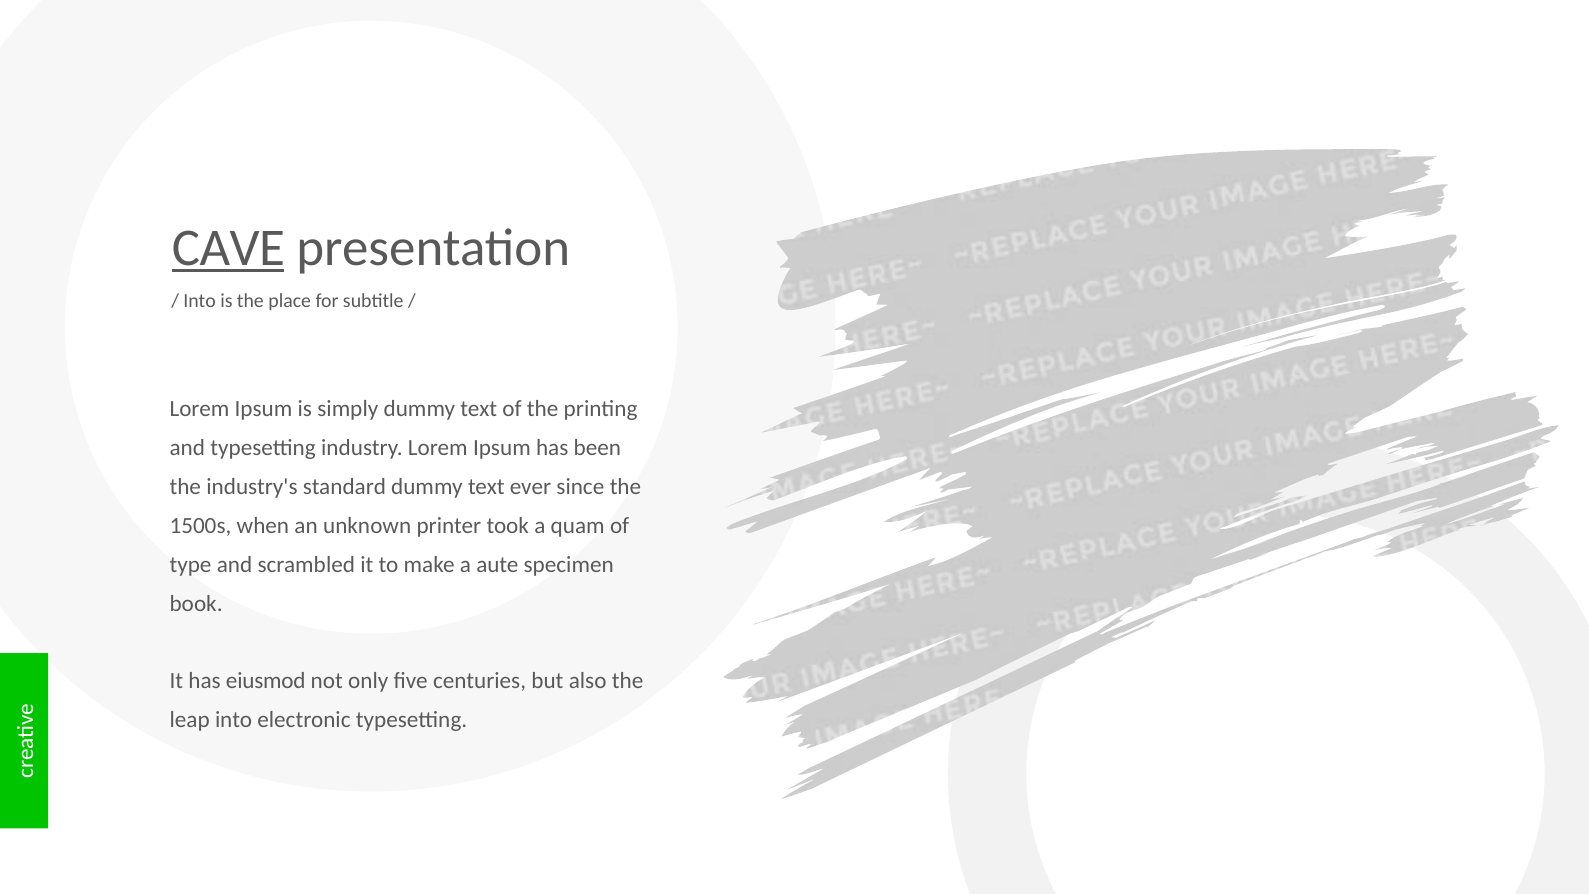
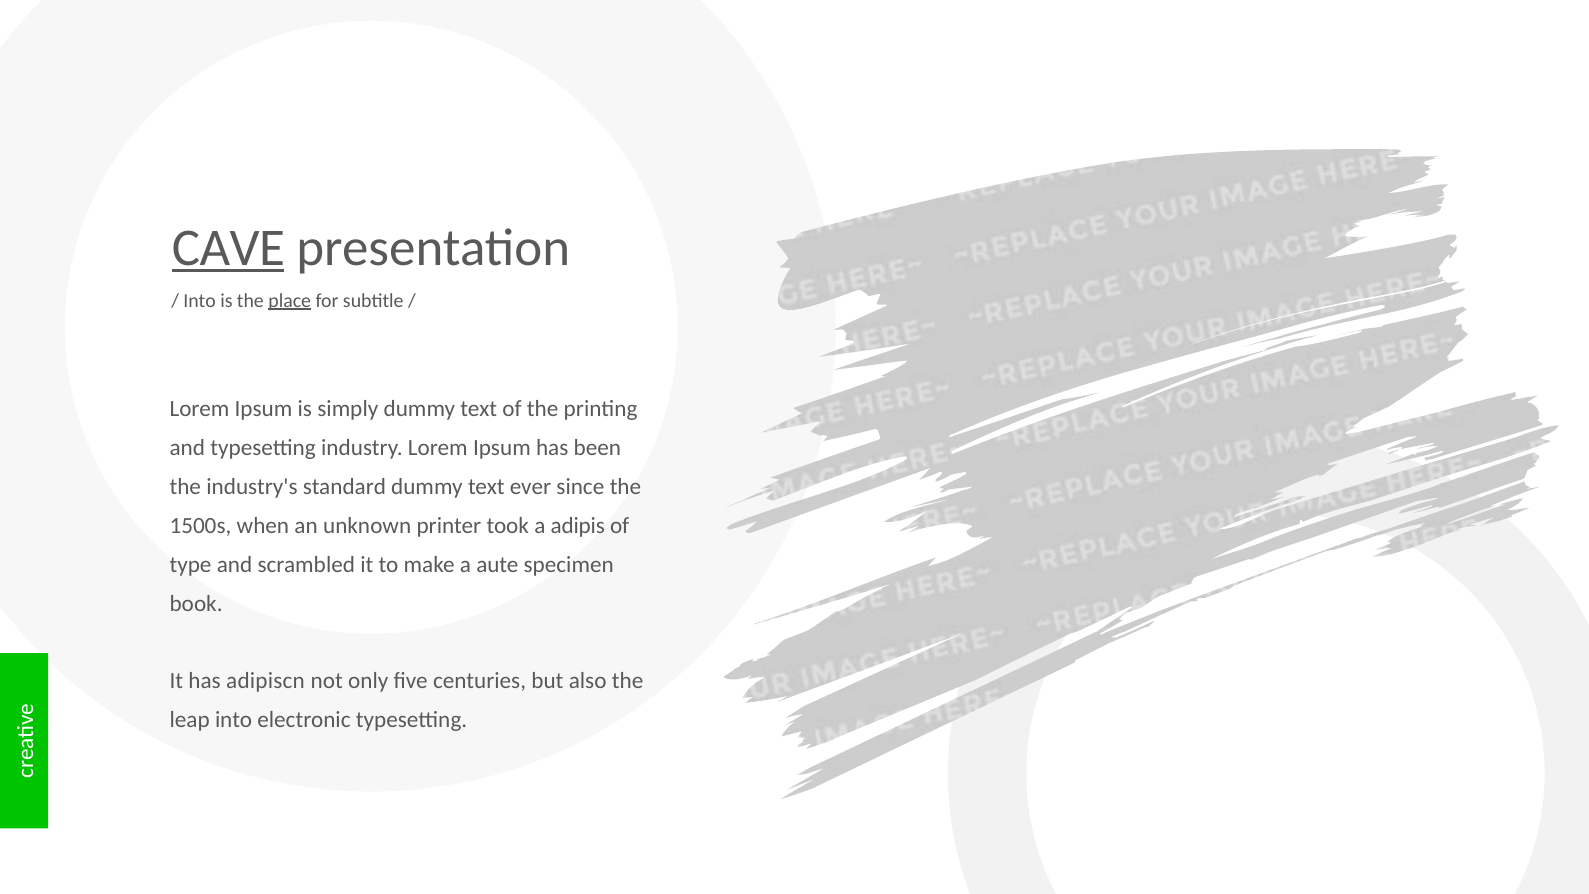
place underline: none -> present
quam: quam -> adipis
eiusmod: eiusmod -> adipiscn
